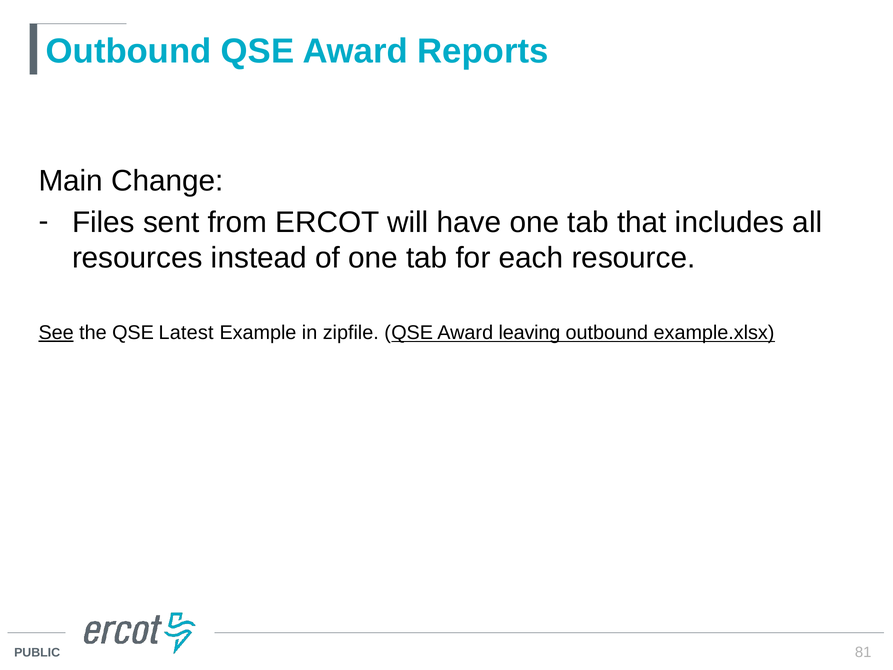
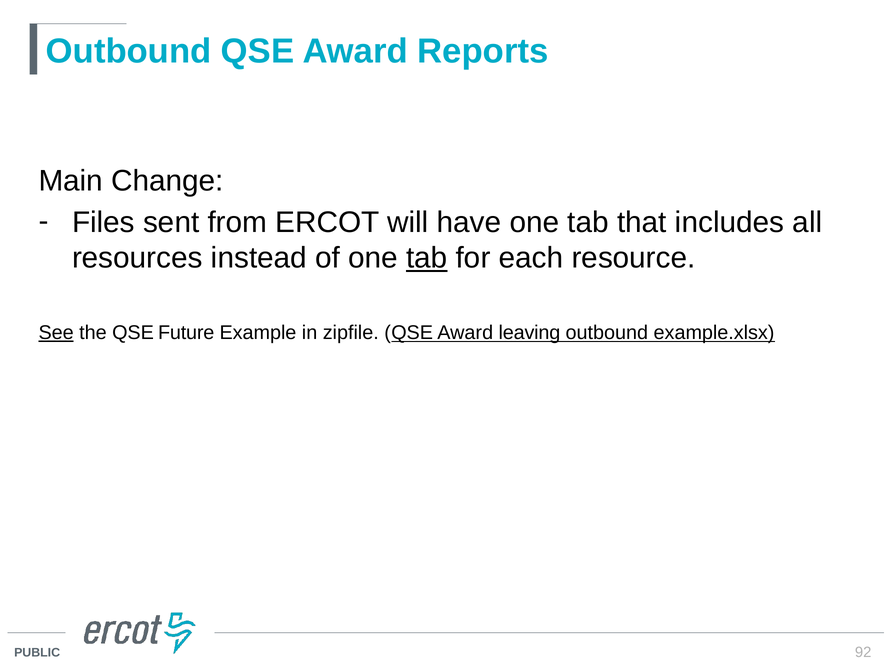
tab at (427, 258) underline: none -> present
Latest: Latest -> Future
81: 81 -> 92
